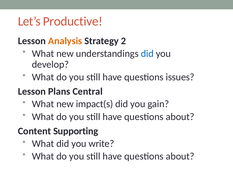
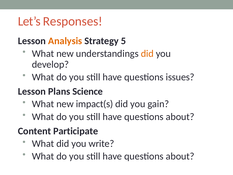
Productive: Productive -> Responses
2: 2 -> 5
did at (147, 53) colour: blue -> orange
Central: Central -> Science
Supporting: Supporting -> Participate
